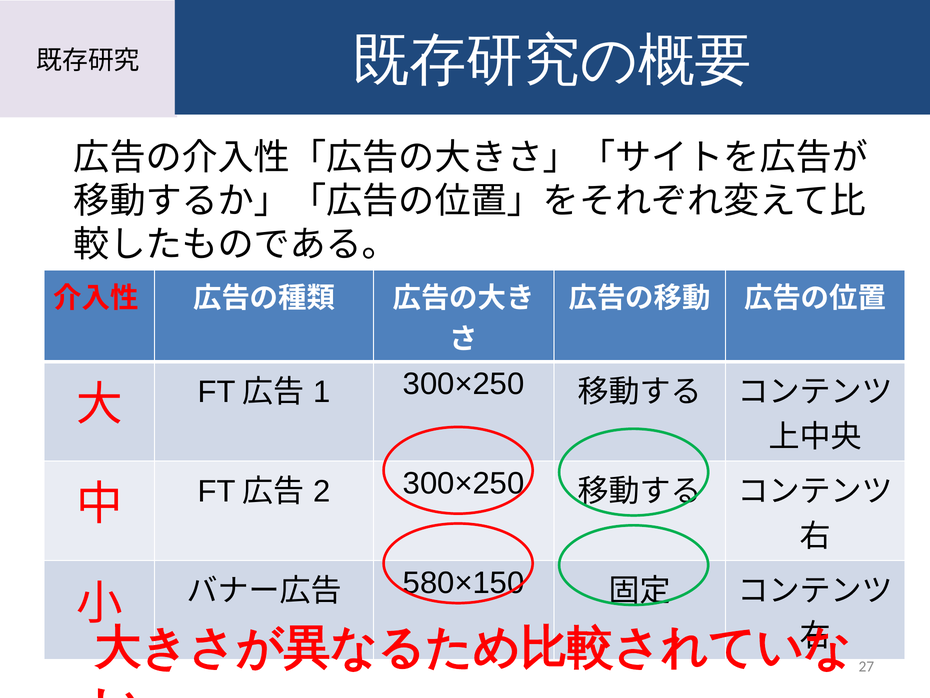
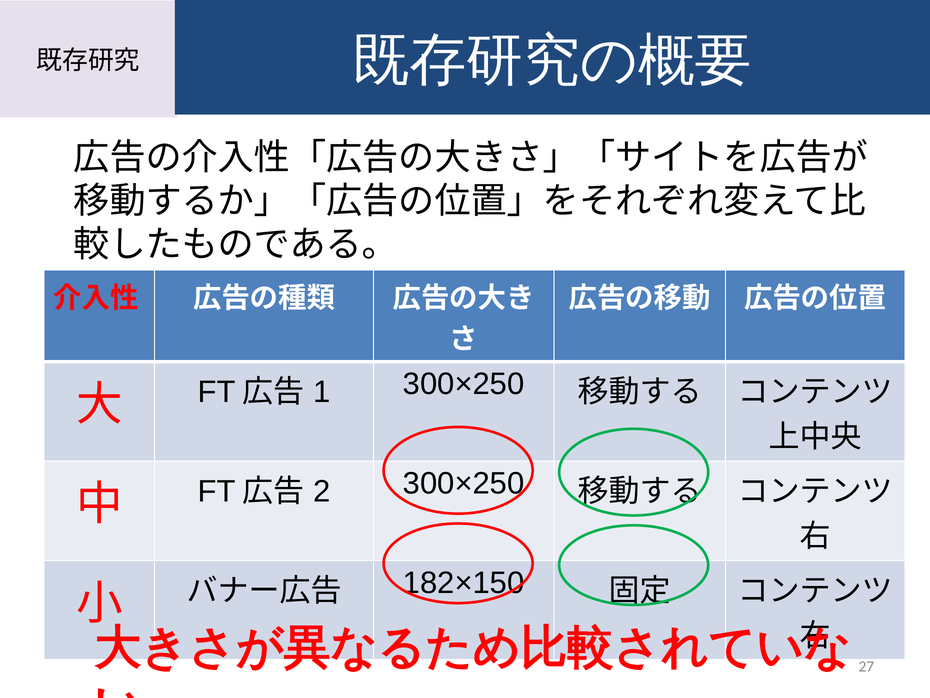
580×150: 580×150 -> 182×150
